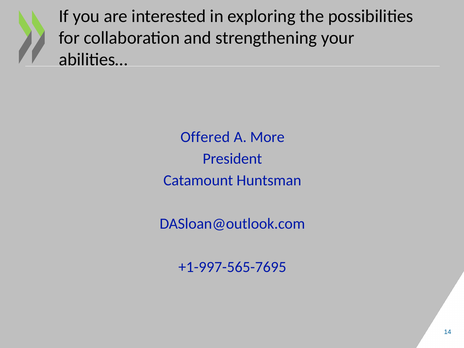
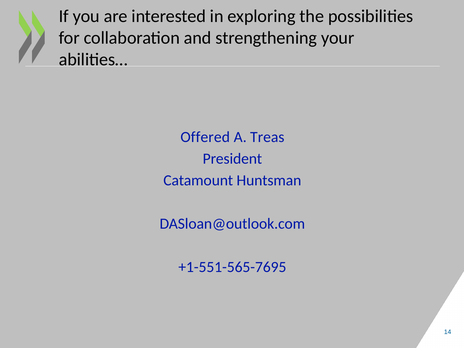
More: More -> Treas
+1-997-565-7695: +1-997-565-7695 -> +1-551-565-7695
